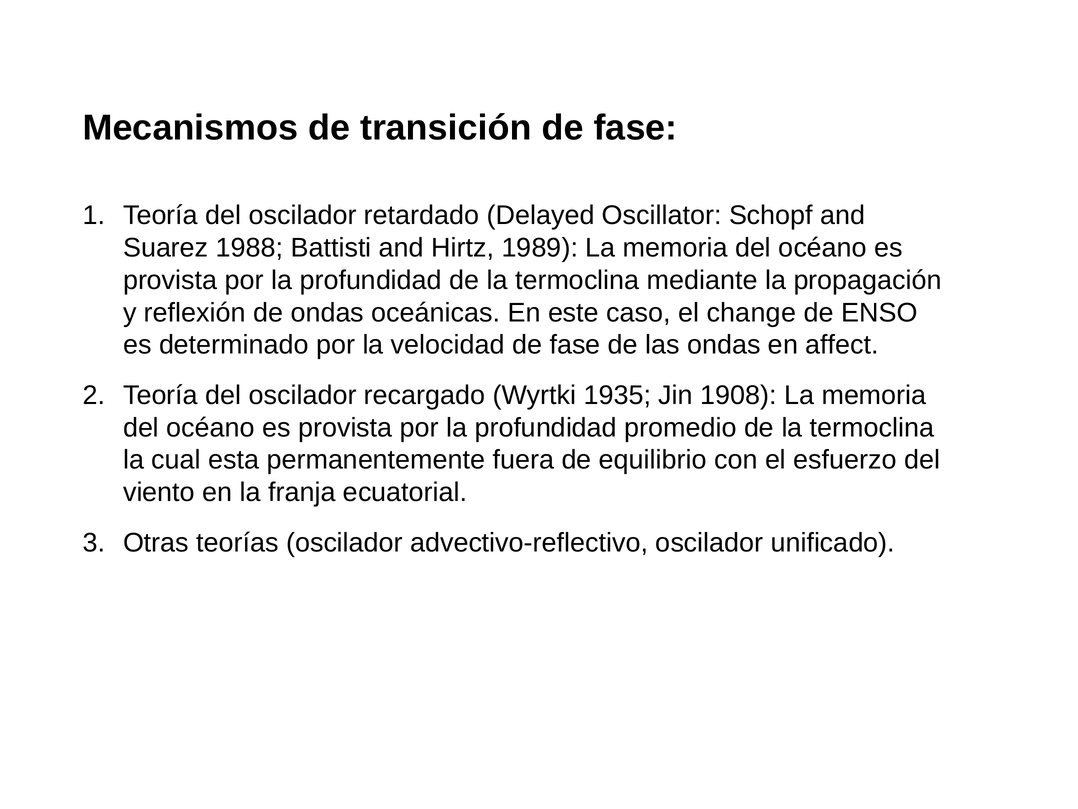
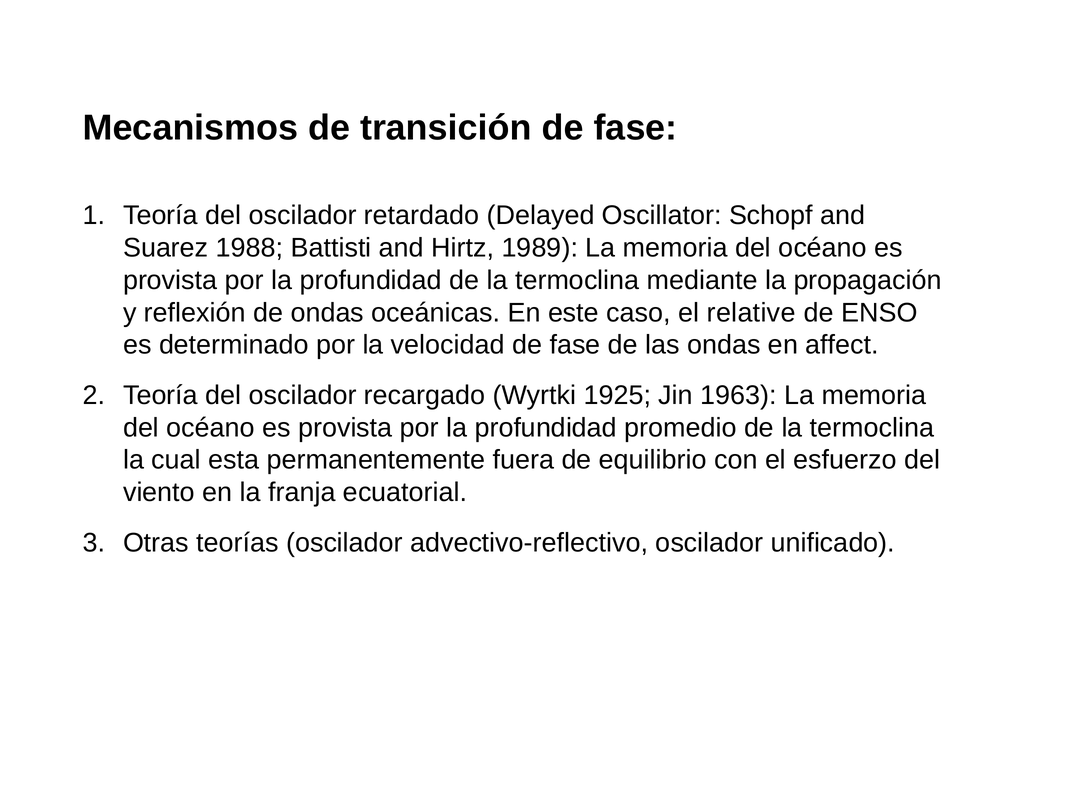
change: change -> relative
1935: 1935 -> 1925
1908: 1908 -> 1963
